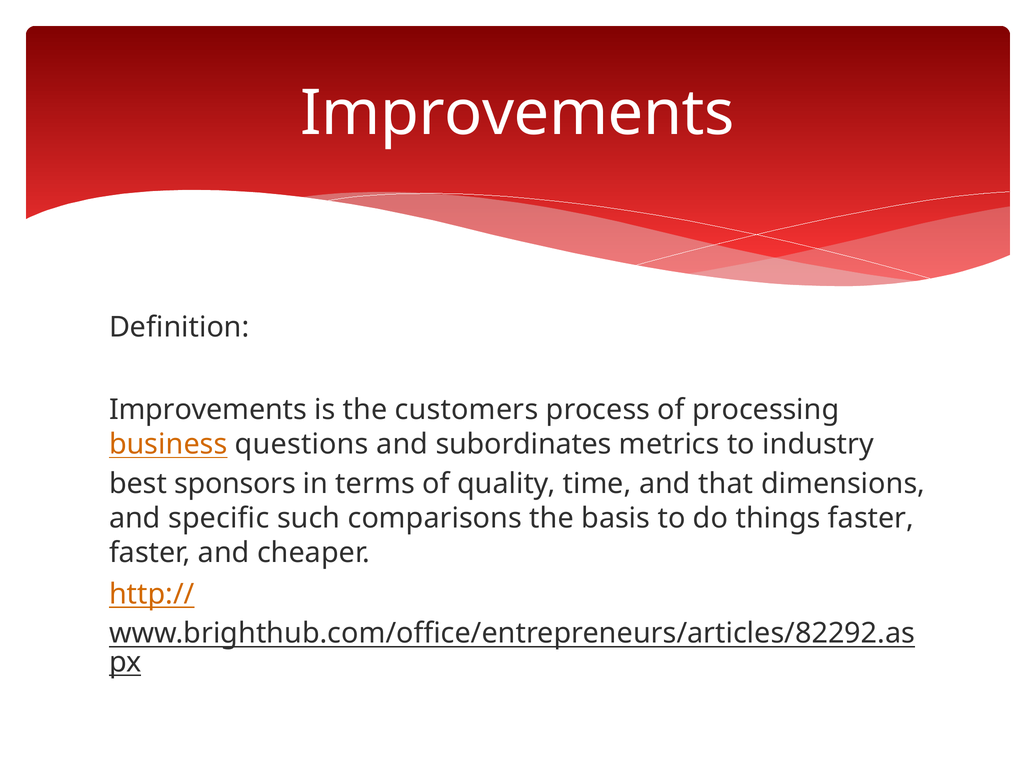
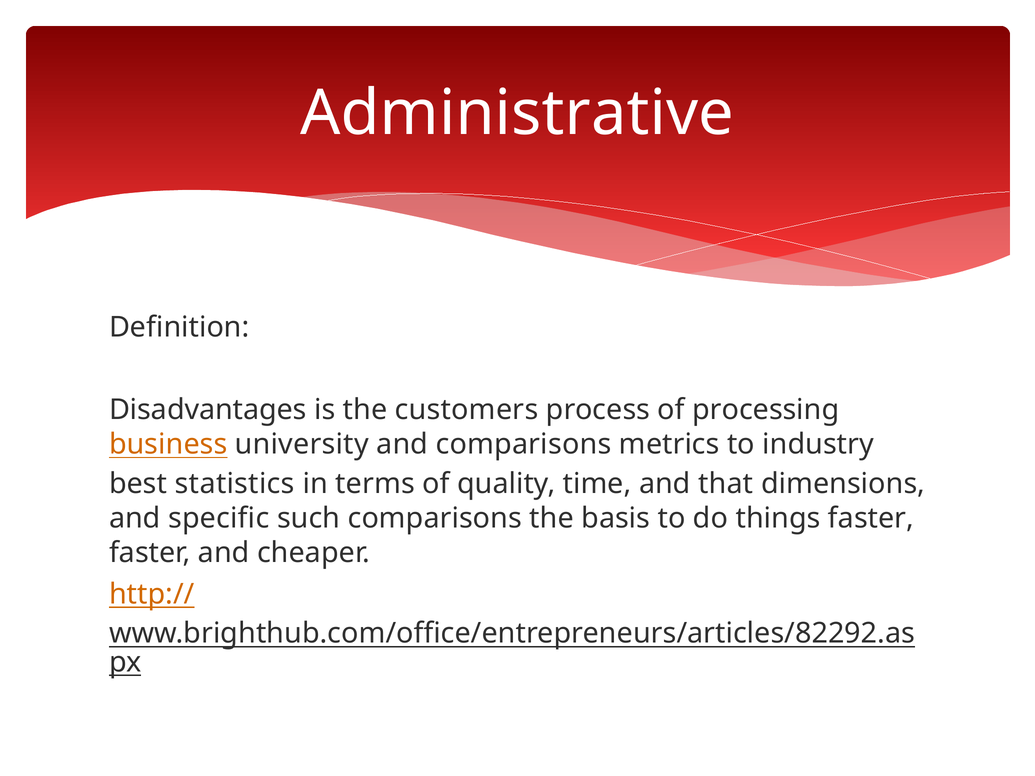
Improvements at (517, 114): Improvements -> Administrative
Improvements at (208, 410): Improvements -> Disadvantages
questions: questions -> university
and subordinates: subordinates -> comparisons
sponsors: sponsors -> statistics
